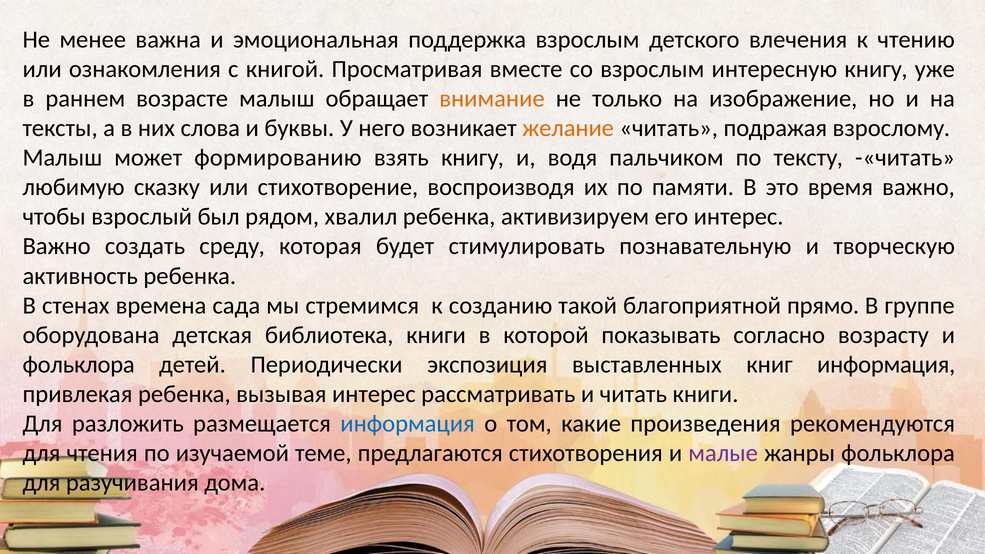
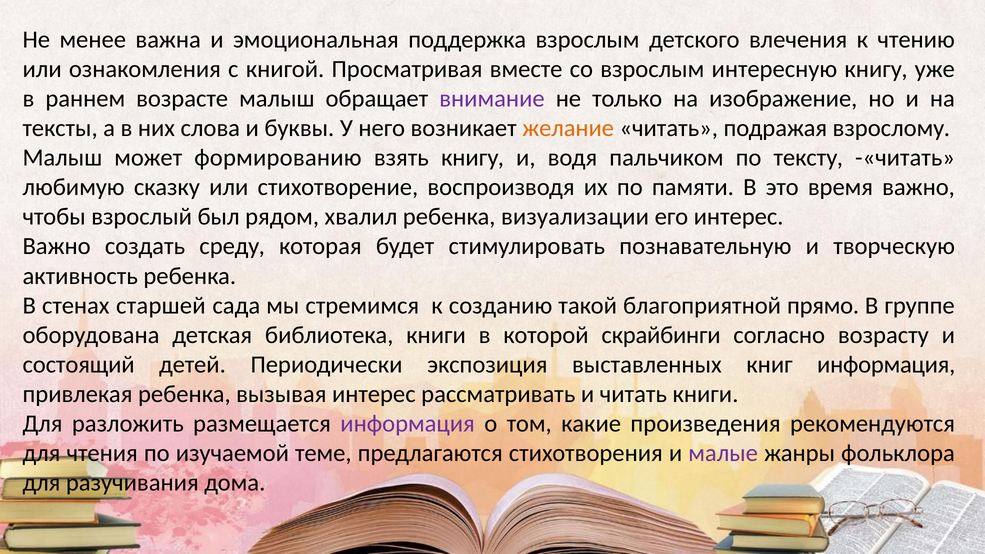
внимание colour: orange -> purple
активизируем: активизируем -> визуализации
времена: времена -> старшей
показывать: показывать -> скрайбинги
фольклора at (79, 365): фольклора -> состоящий
информация at (408, 424) colour: blue -> purple
